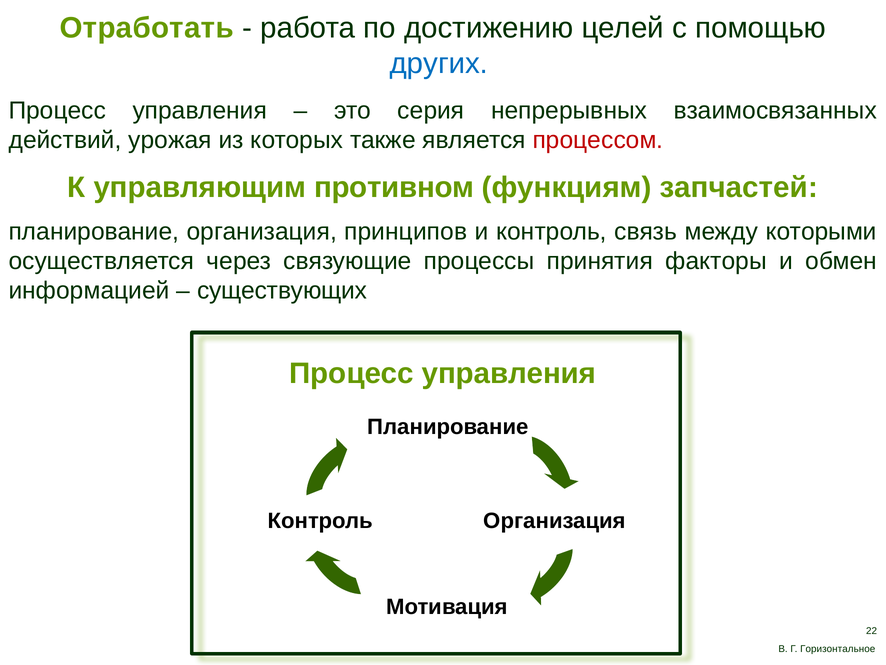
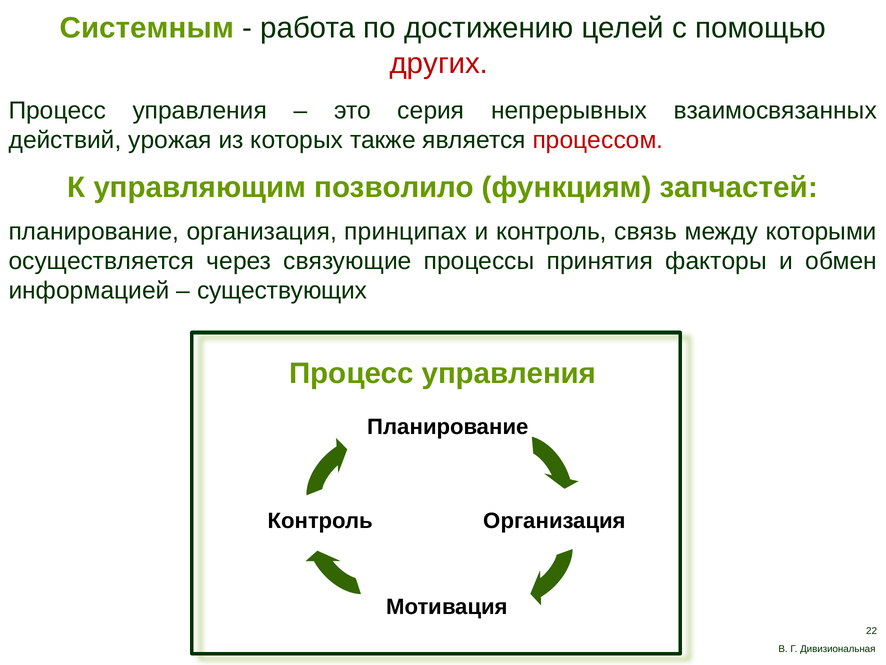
Отработать: Отработать -> Системным
других colour: blue -> red
противном: противном -> позволило
принципов: принципов -> принципах
Горизонтальное: Горизонтальное -> Дивизиональная
